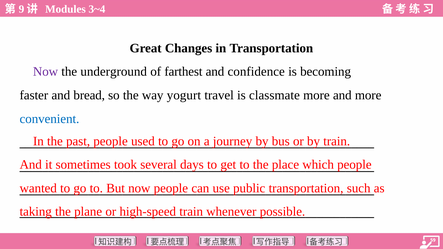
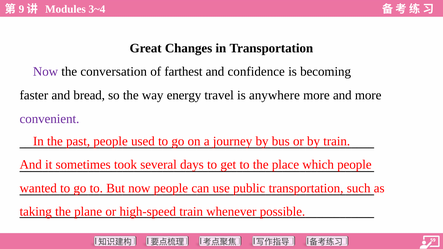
underground: underground -> conversation
yogurt: yogurt -> energy
classmate: classmate -> anywhere
convenient colour: blue -> purple
